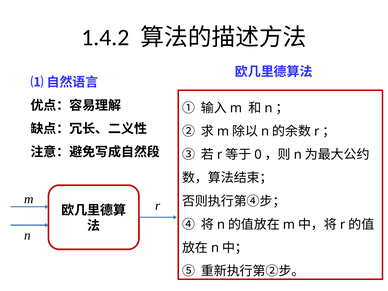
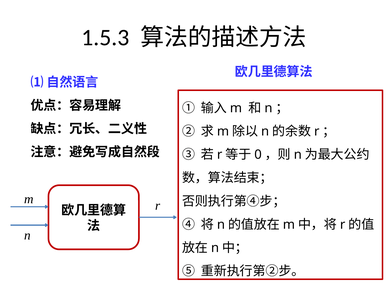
1.4.2: 1.4.2 -> 1.5.3
